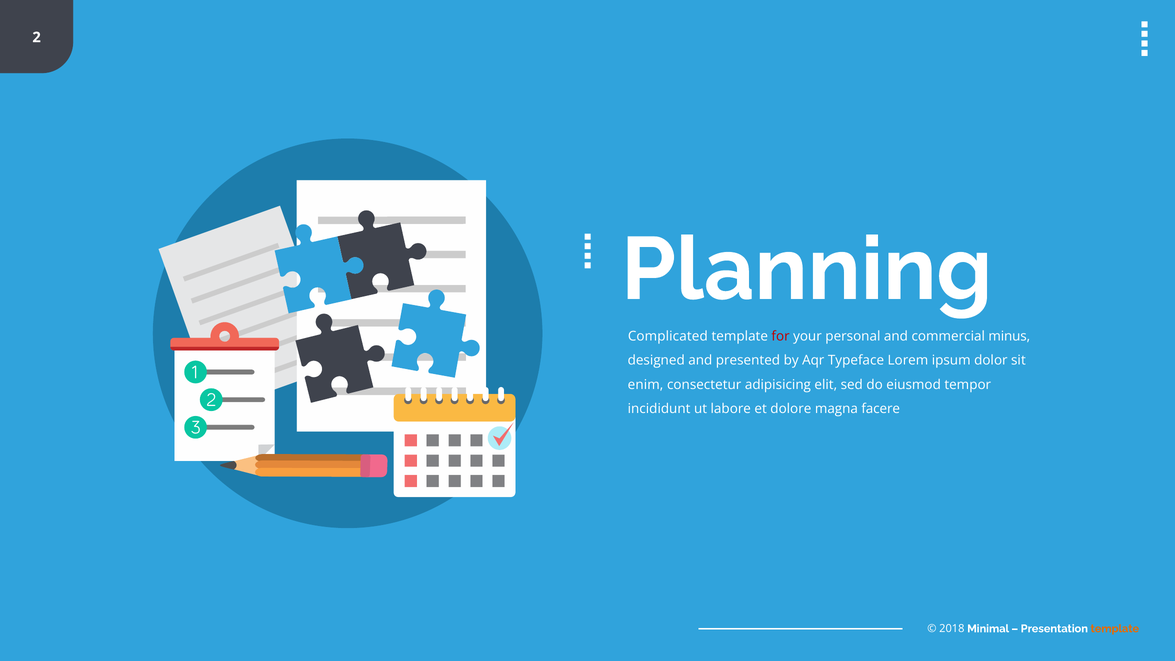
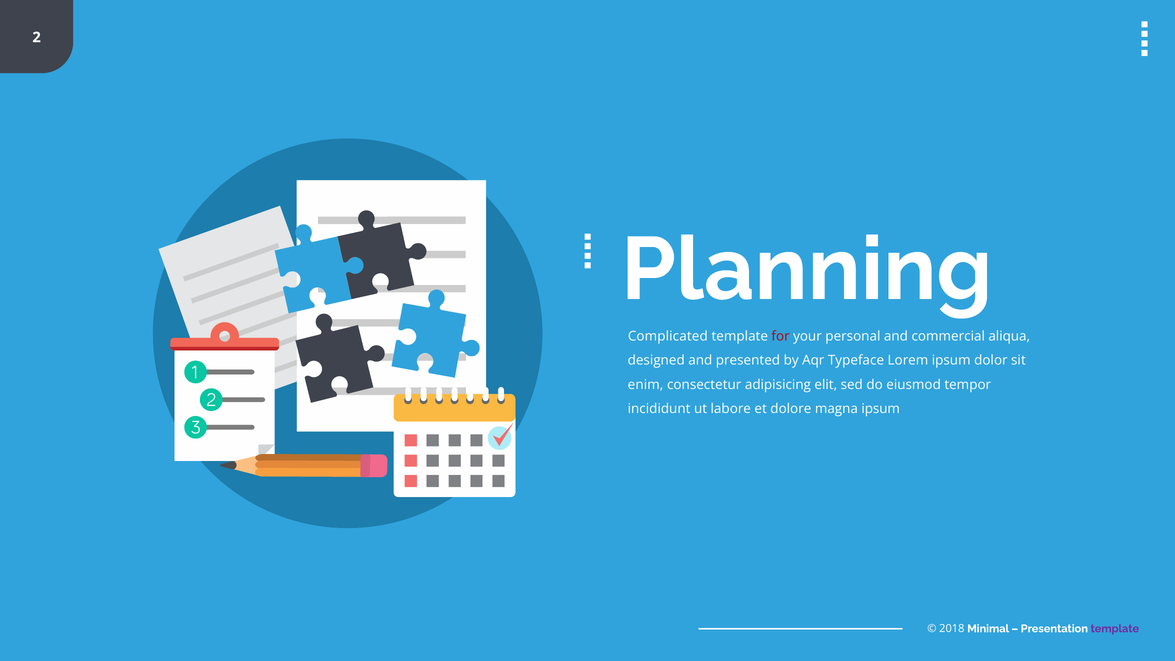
minus: minus -> aliqua
magna facere: facere -> ipsum
template at (1115, 629) colour: orange -> purple
